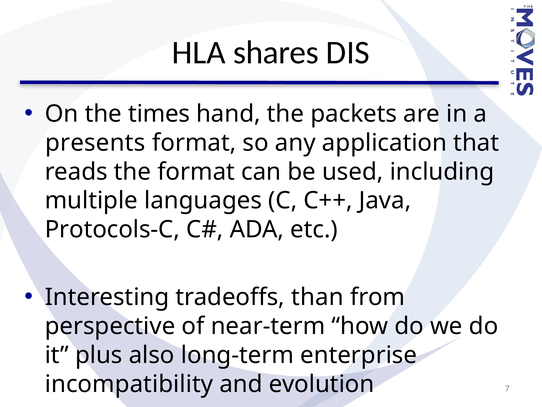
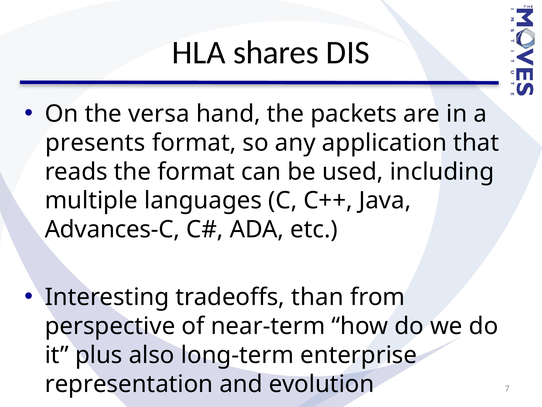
times: times -> versa
Protocols-C: Protocols-C -> Advances-C
incompatibility: incompatibility -> representation
